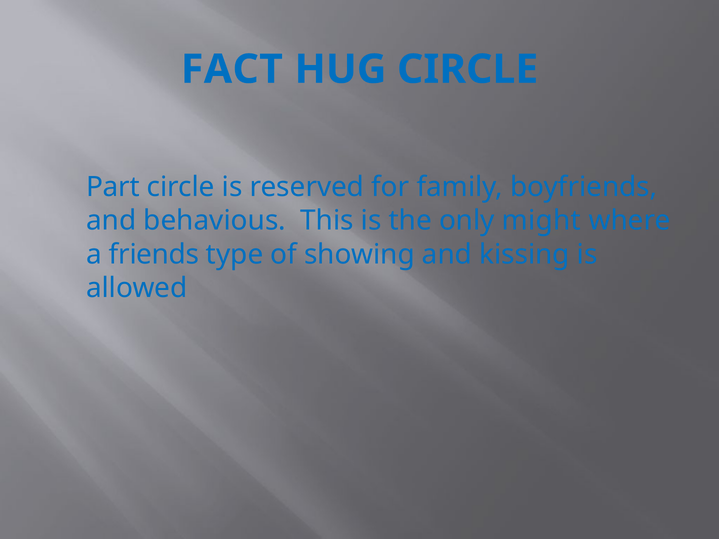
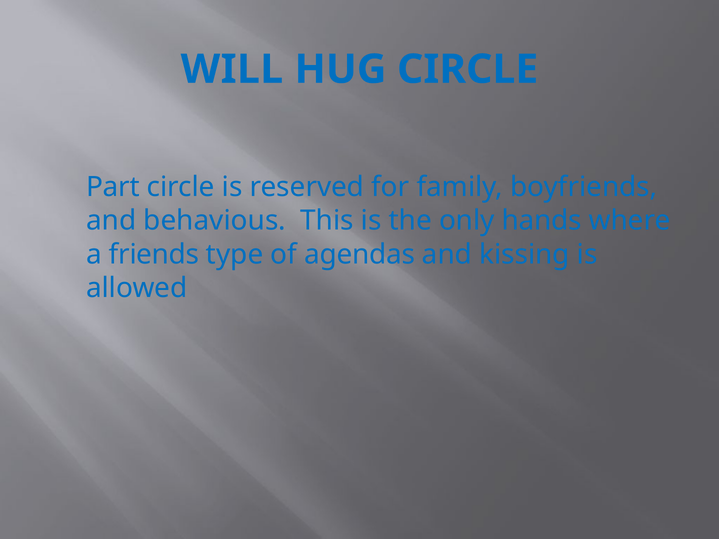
FACT: FACT -> WILL
might: might -> hands
showing: showing -> agendas
